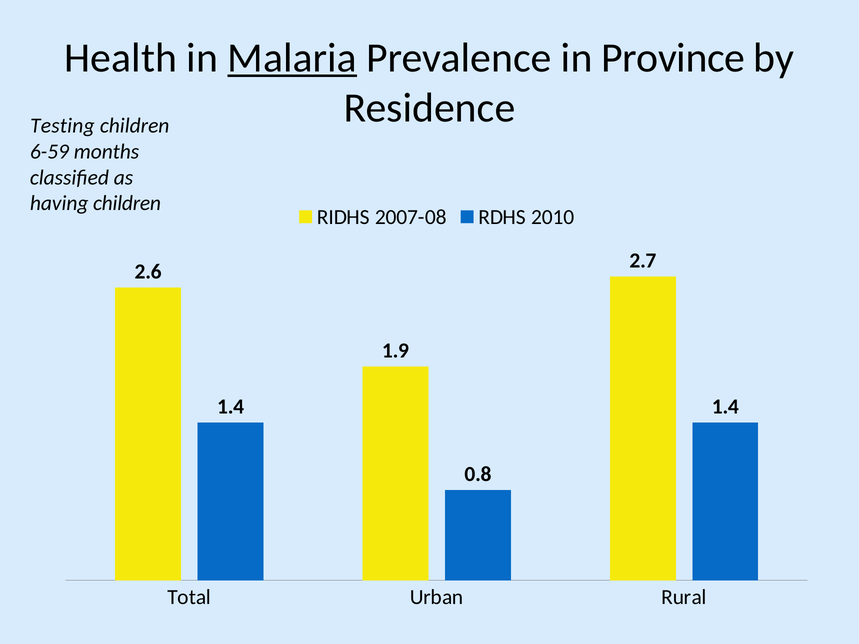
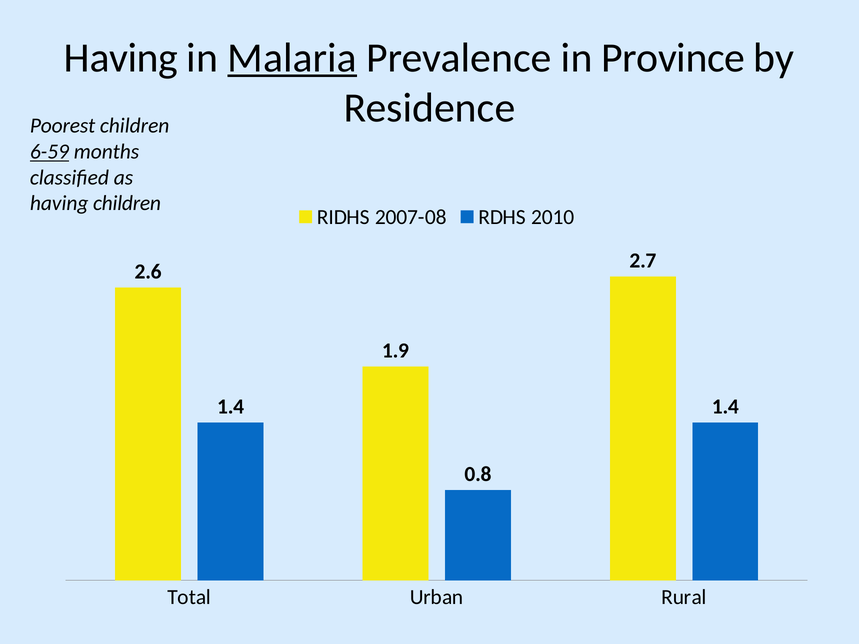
Health at (121, 58): Health -> Having
Testing: Testing -> Poorest
6-59 underline: none -> present
